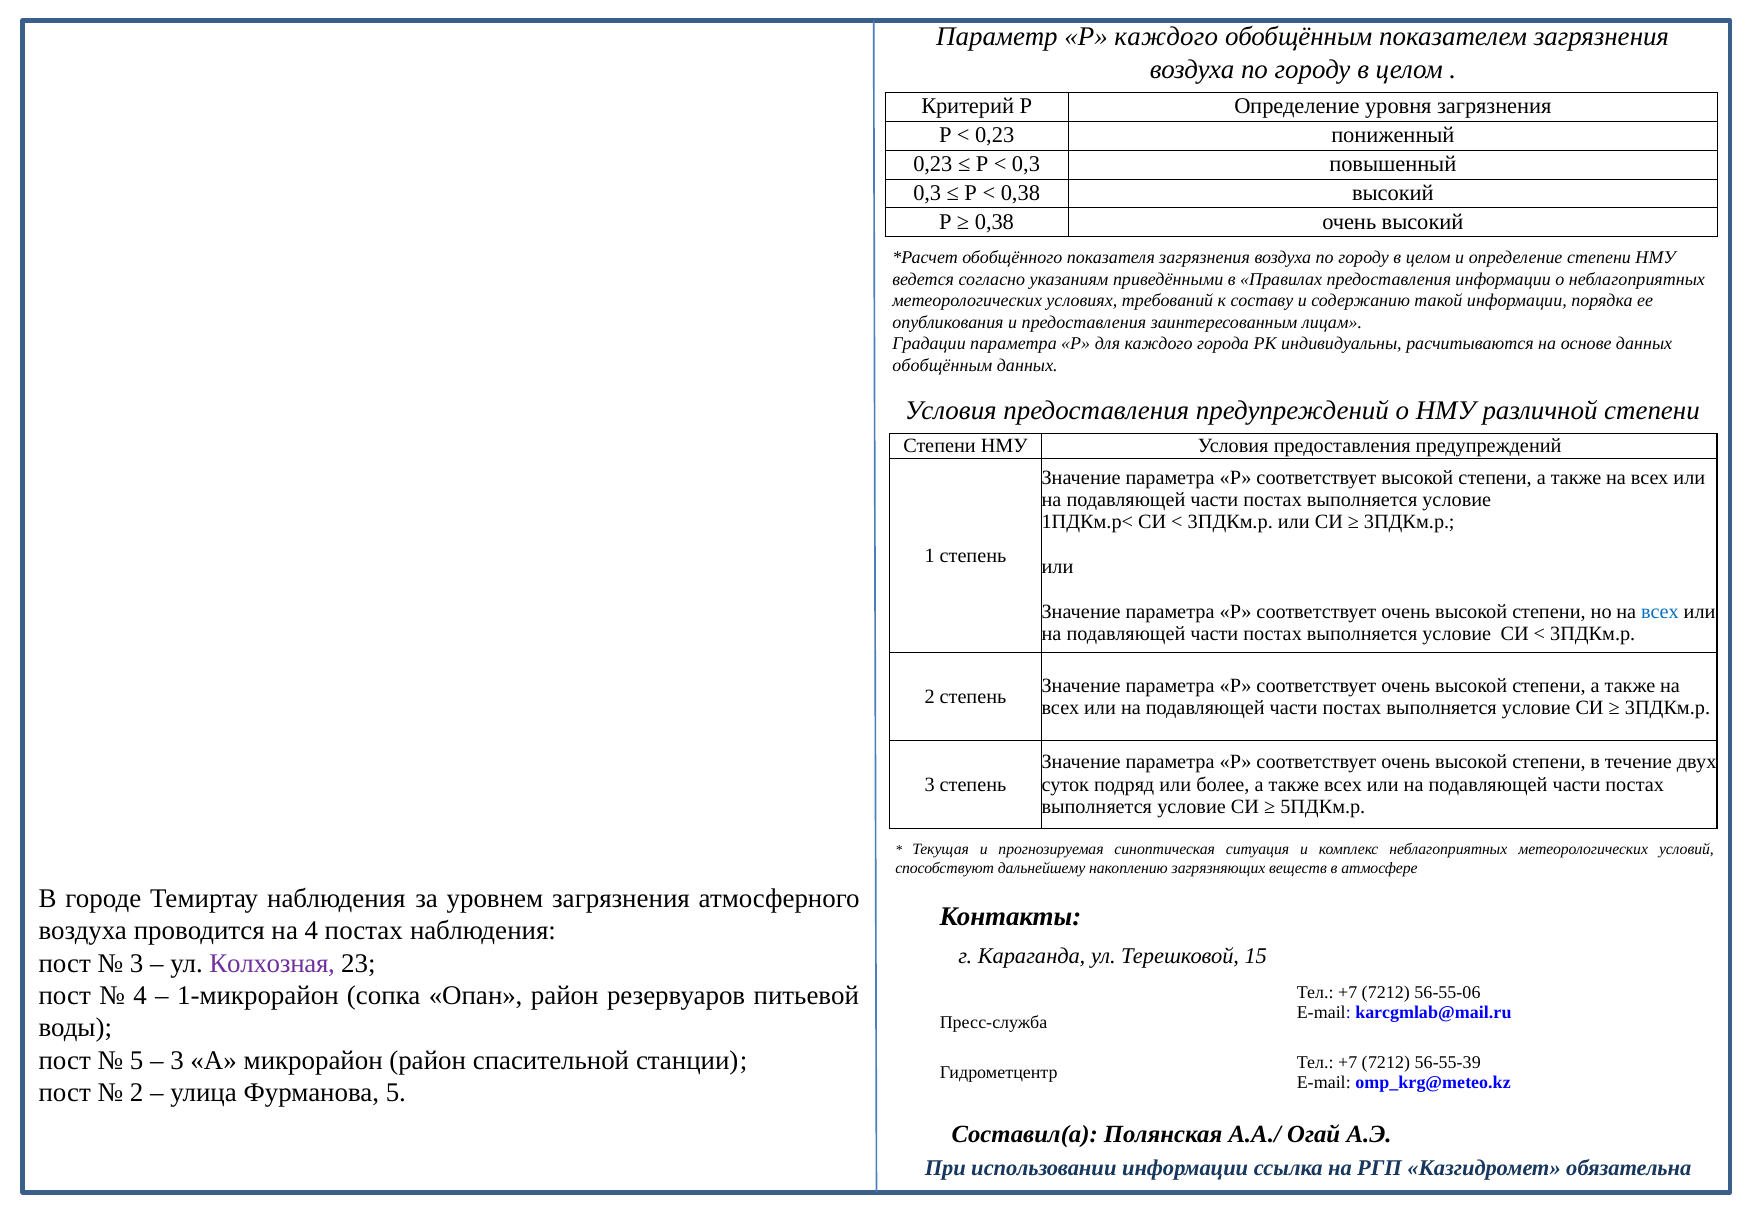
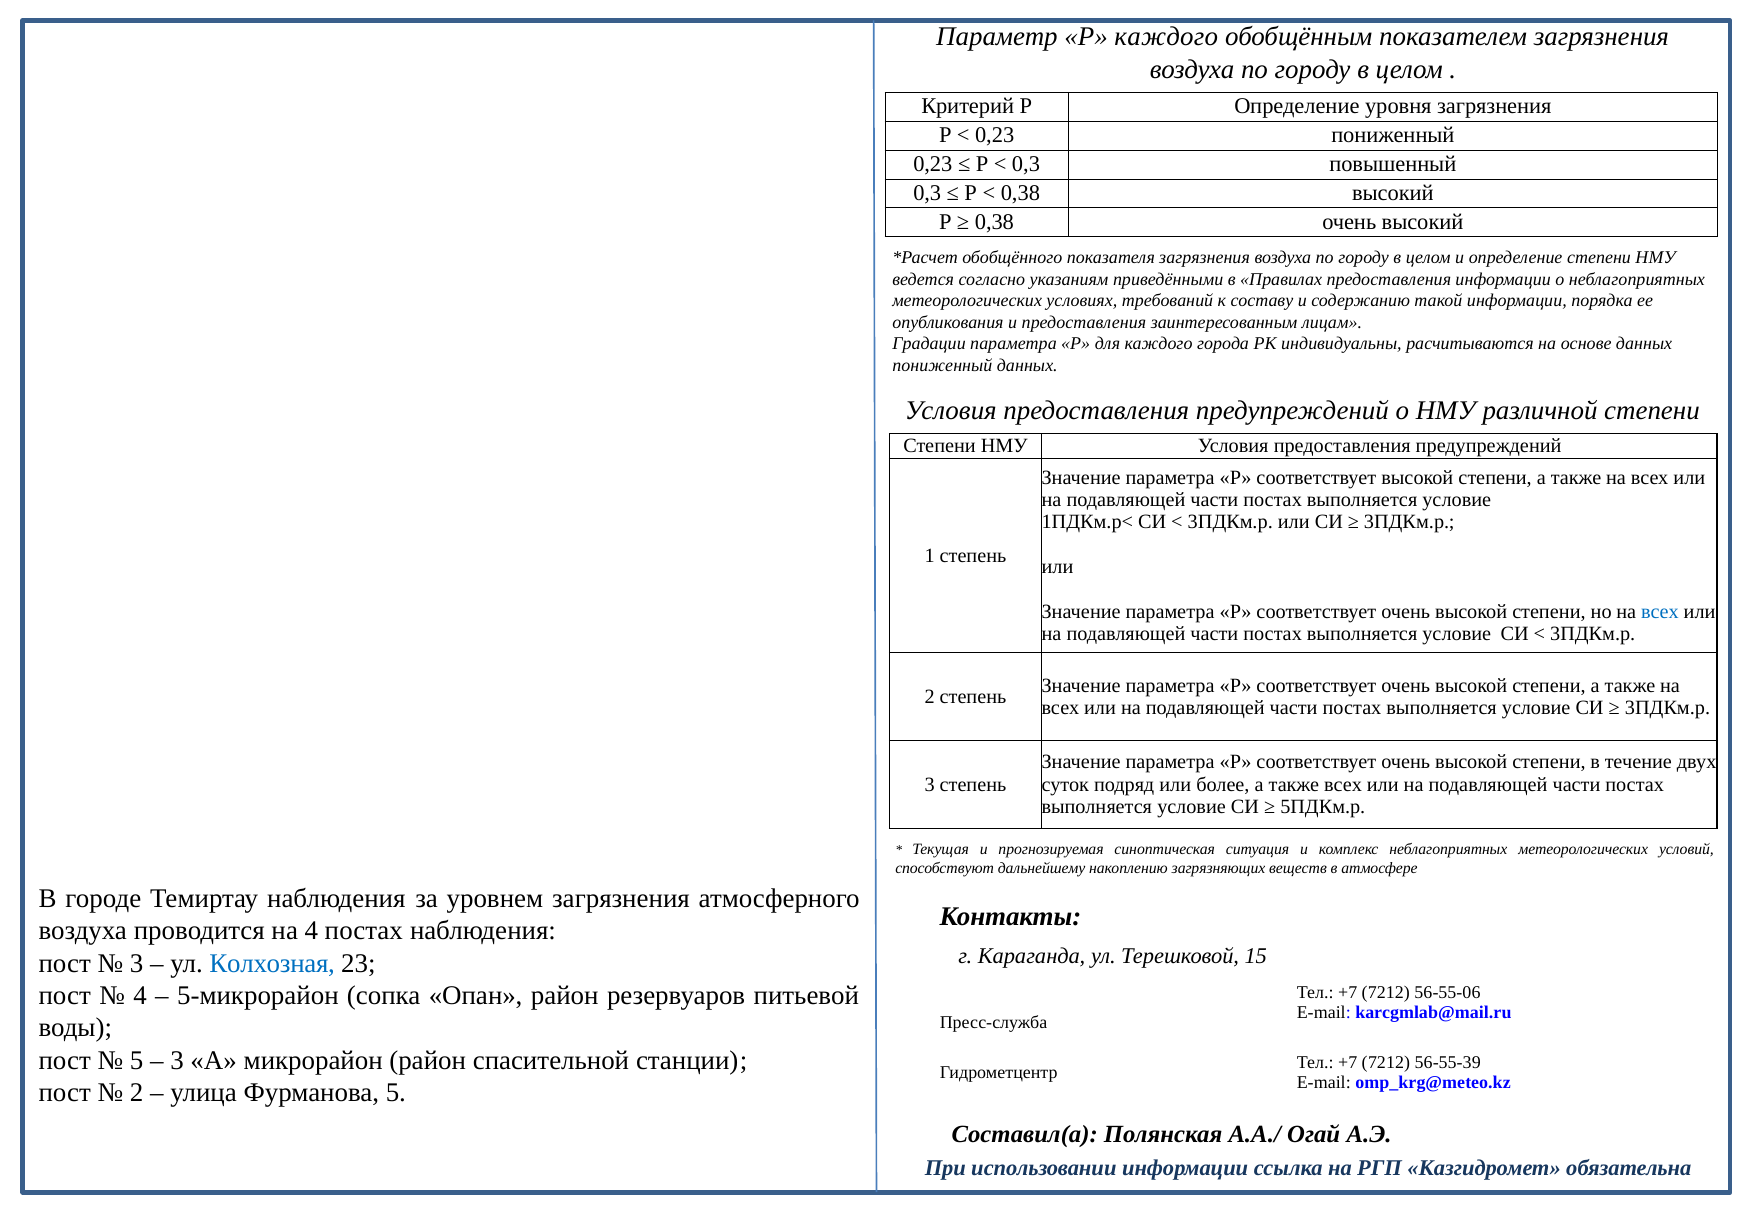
обобщённым at (942, 366): обобщённым -> пониженный
Колхозная colour: purple -> blue
1-микрорайон: 1-микрорайон -> 5-микрорайон
